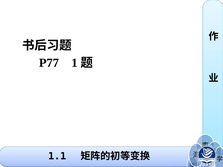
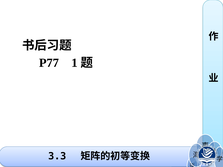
1.1: 1.1 -> 3.3
